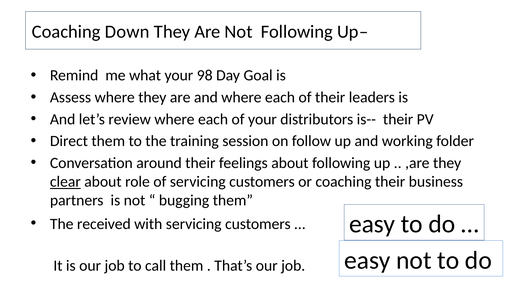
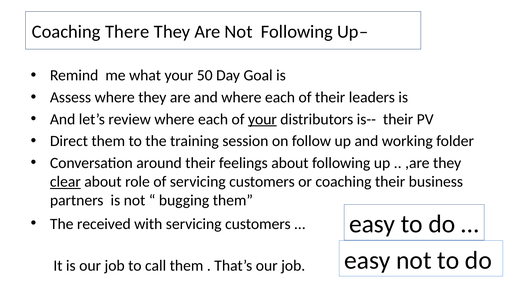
Down: Down -> There
98: 98 -> 50
your at (262, 119) underline: none -> present
